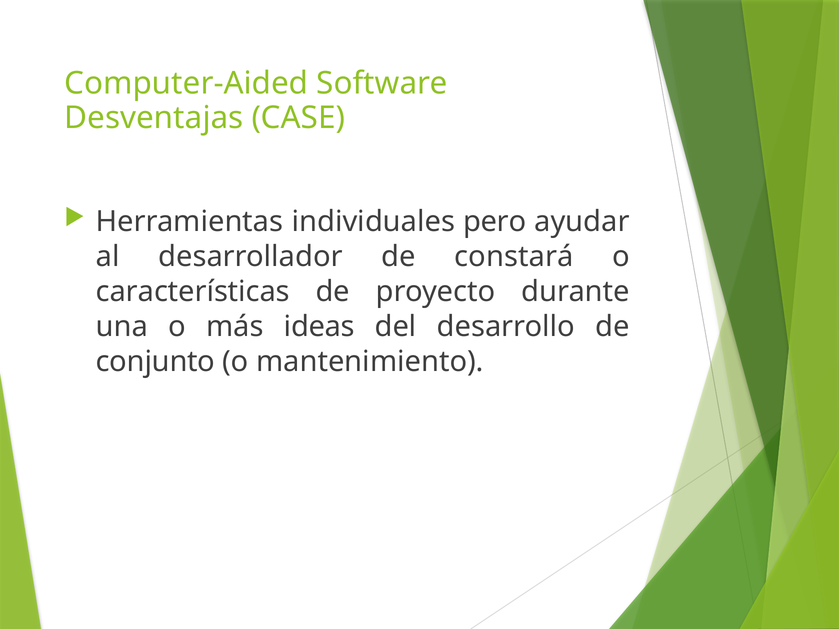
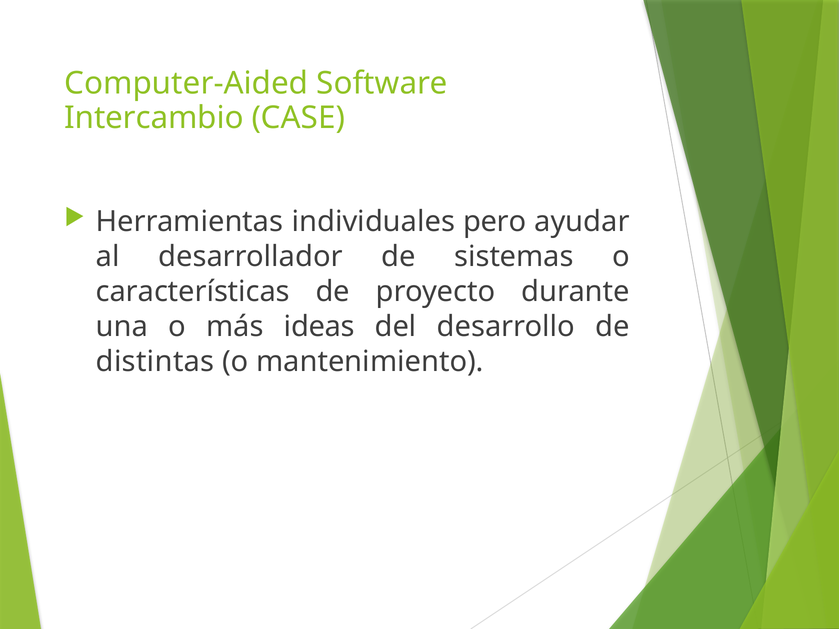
Desventajas: Desventajas -> Intercambio
constará: constará -> sistemas
conjunto: conjunto -> distintas
